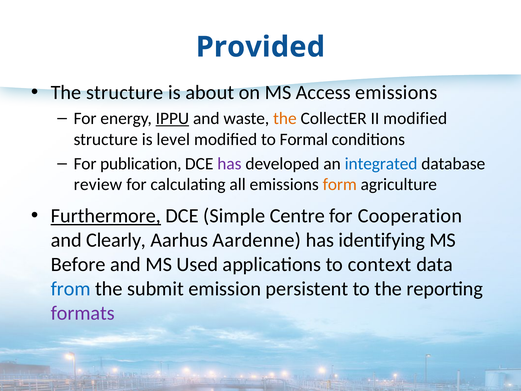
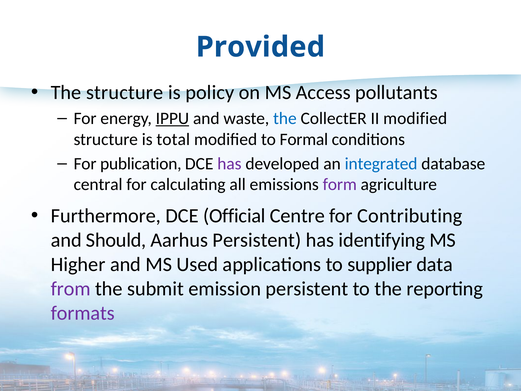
about: about -> policy
Access emissions: emissions -> pollutants
the at (285, 118) colour: orange -> blue
level: level -> total
review: review -> central
form colour: orange -> purple
Furthermore underline: present -> none
Simple: Simple -> Official
Cooperation: Cooperation -> Contributing
Clearly: Clearly -> Should
Aarhus Aardenne: Aardenne -> Persistent
Before: Before -> Higher
context: context -> supplier
from colour: blue -> purple
